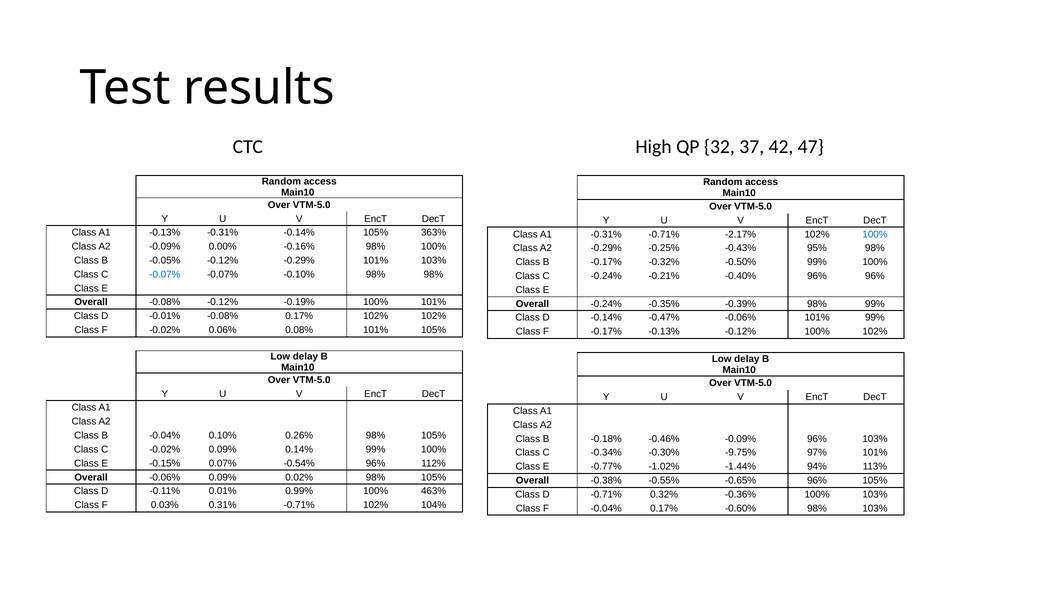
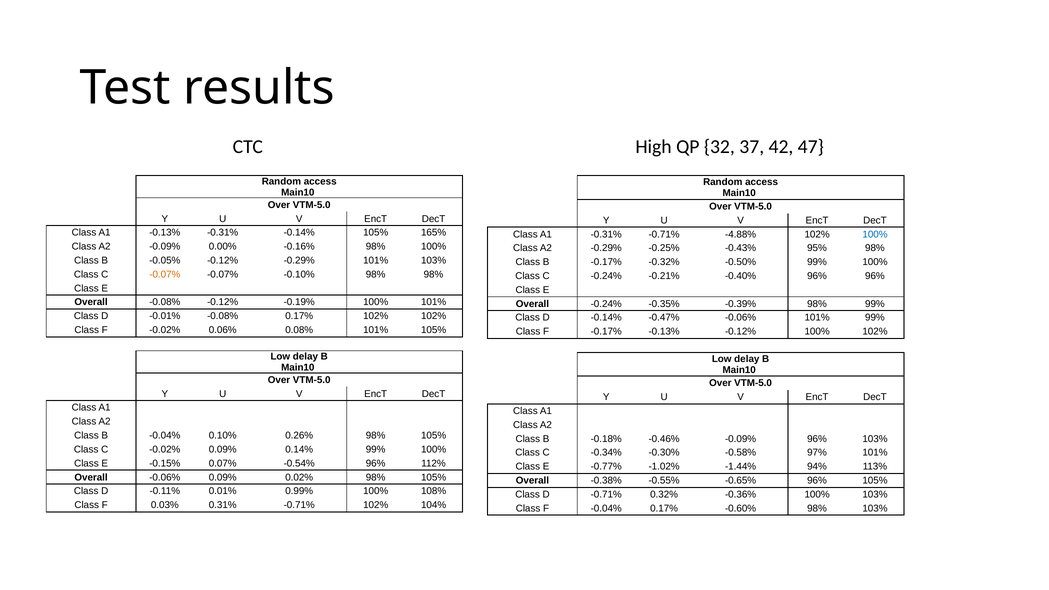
363%: 363% -> 165%
-2.17%: -2.17% -> -4.88%
-0.07% at (165, 274) colour: blue -> orange
-9.75%: -9.75% -> -0.58%
463%: 463% -> 108%
